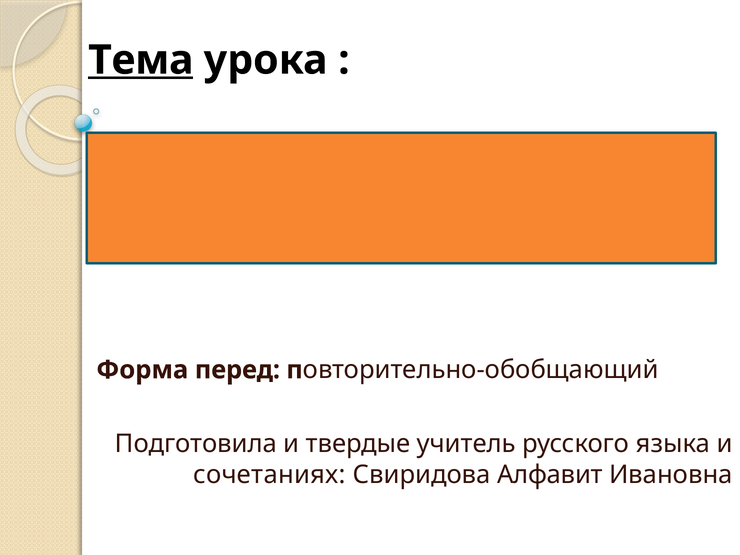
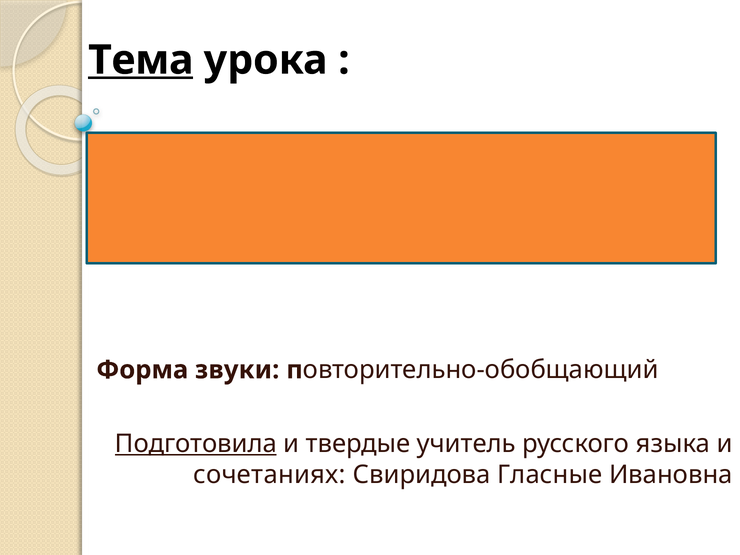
перед: перед -> звуки
Подготовила underline: none -> present
Алфавит: Алфавит -> Гласные
